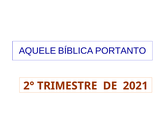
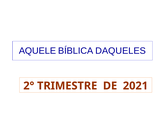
PORTANTO: PORTANTO -> DAQUELES
